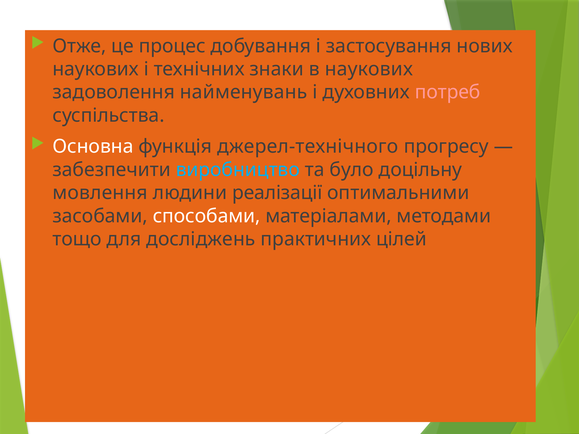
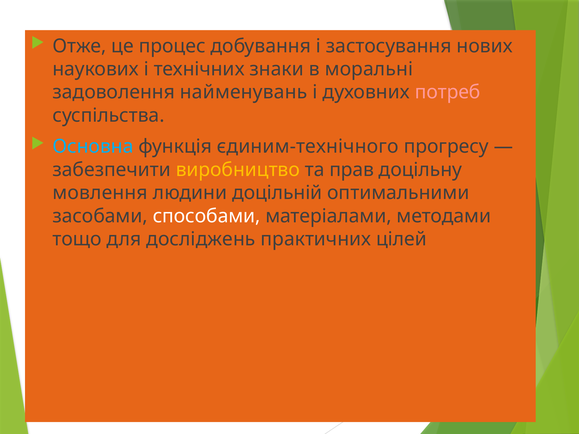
в наукових: наукових -> моральні
Основна colour: white -> light blue
джерел-технічного: джерел-технічного -> єдиним-технічного
виробництво colour: light blue -> yellow
було: було -> прав
реалізації: реалізації -> доцільній
